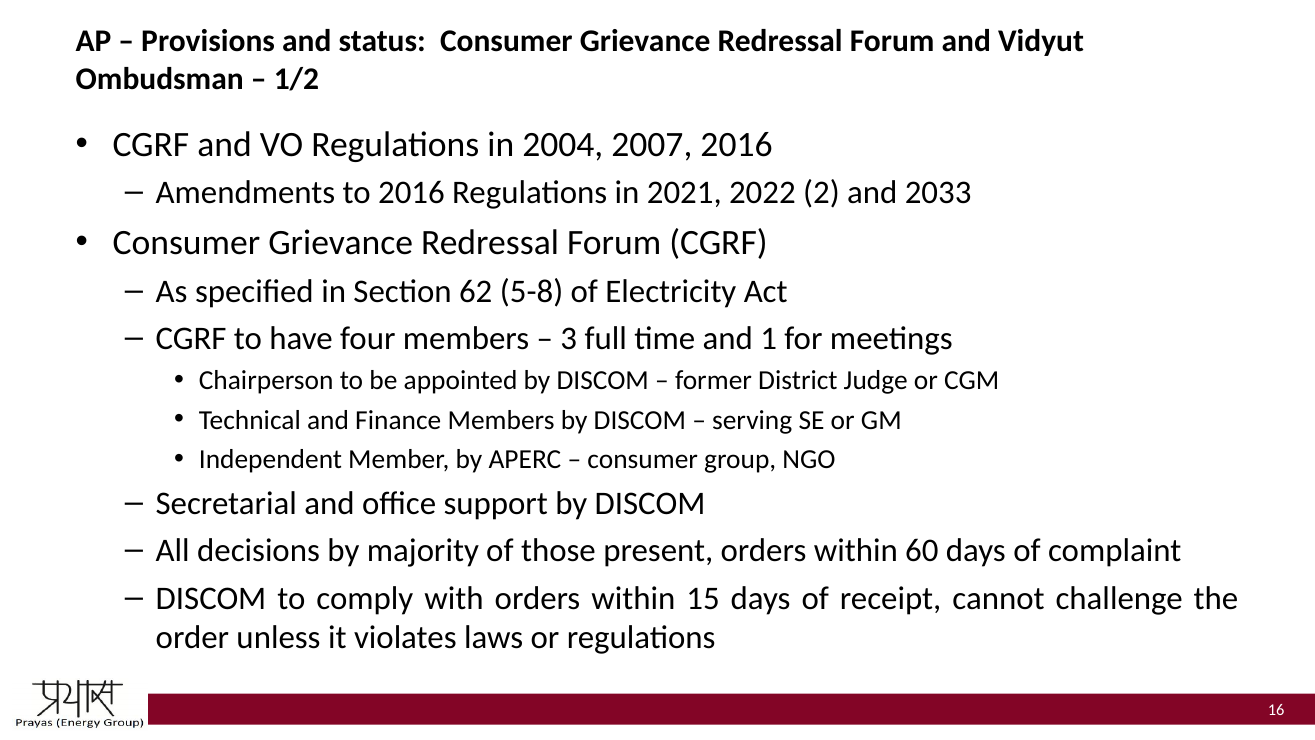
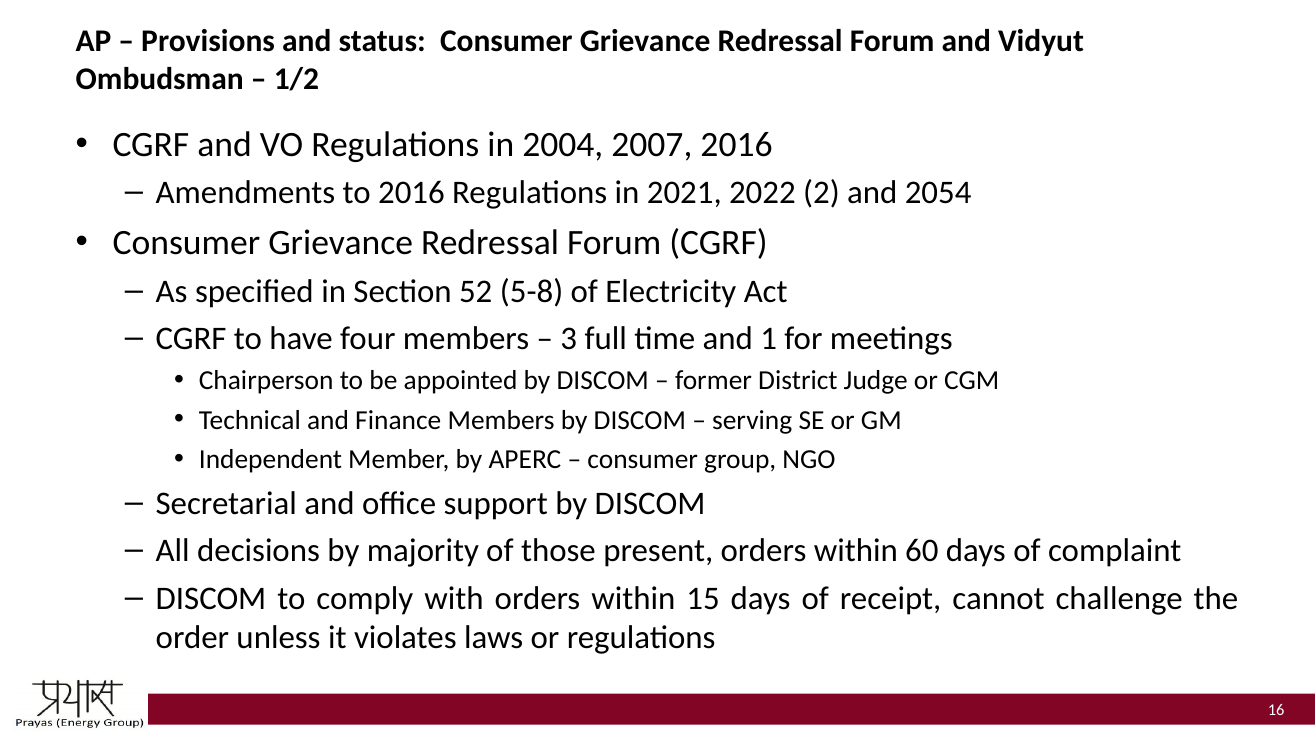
2033: 2033 -> 2054
62: 62 -> 52
